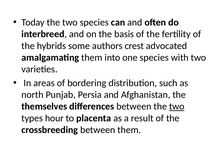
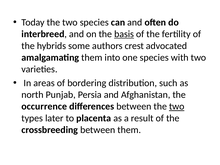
basis underline: none -> present
themselves: themselves -> occurrence
hour: hour -> later
